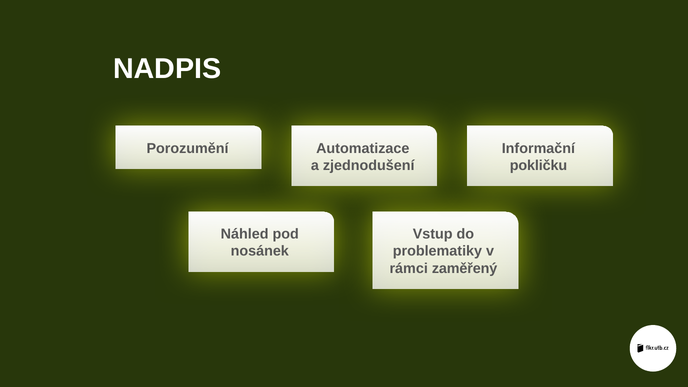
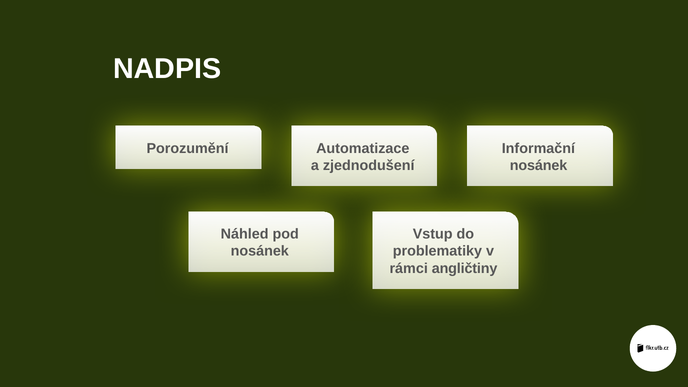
pokličku at (539, 166): pokličku -> nosánek
zaměřený: zaměřený -> angličtiny
